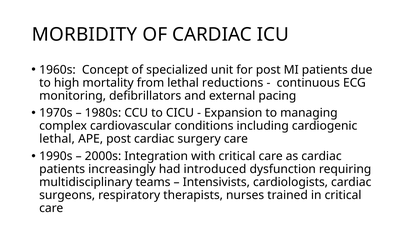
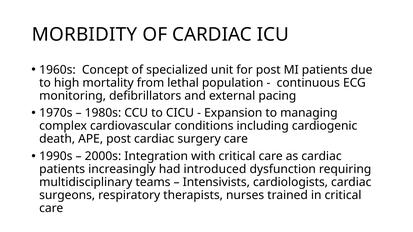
reductions: reductions -> population
lethal at (57, 139): lethal -> death
